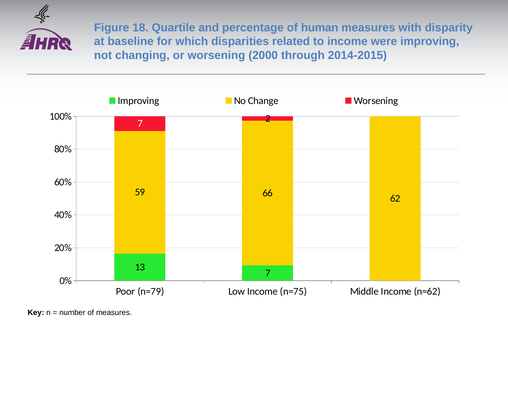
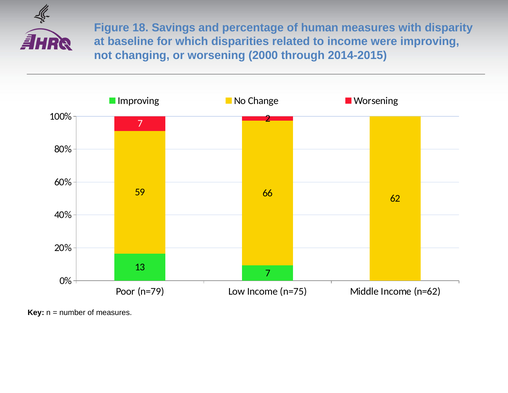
Quartile: Quartile -> Savings
